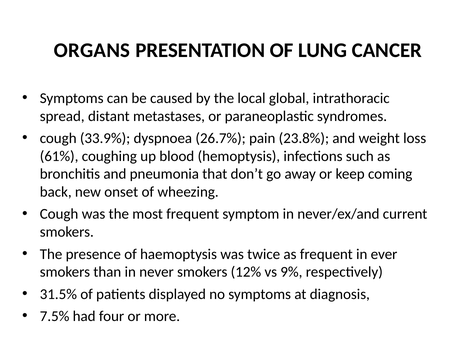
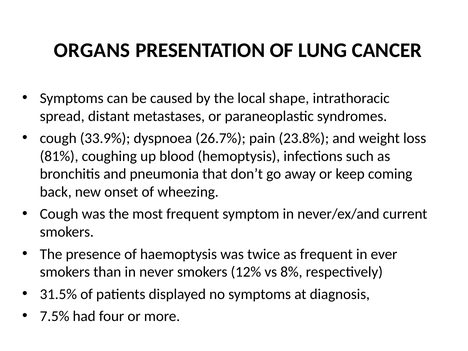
global: global -> shape
61%: 61% -> 81%
9%: 9% -> 8%
